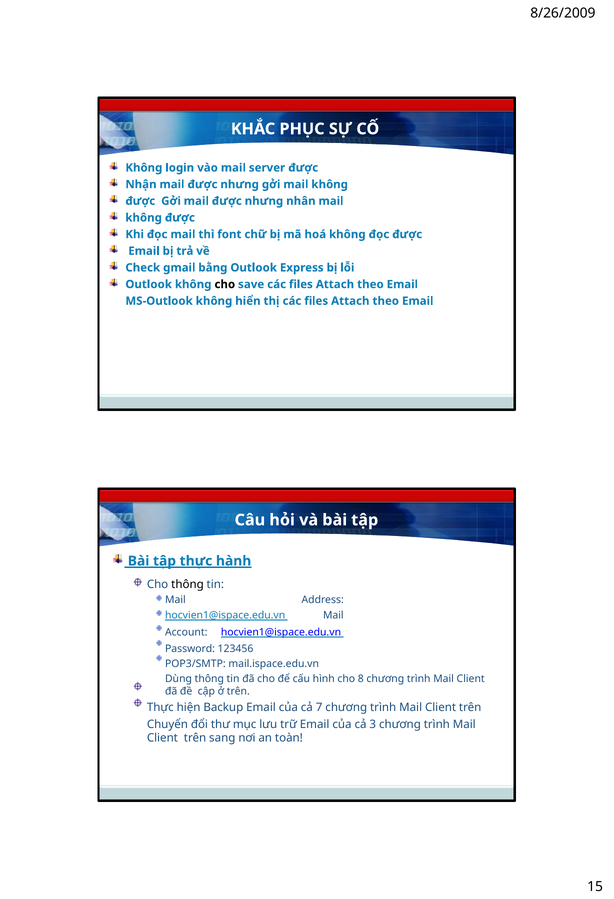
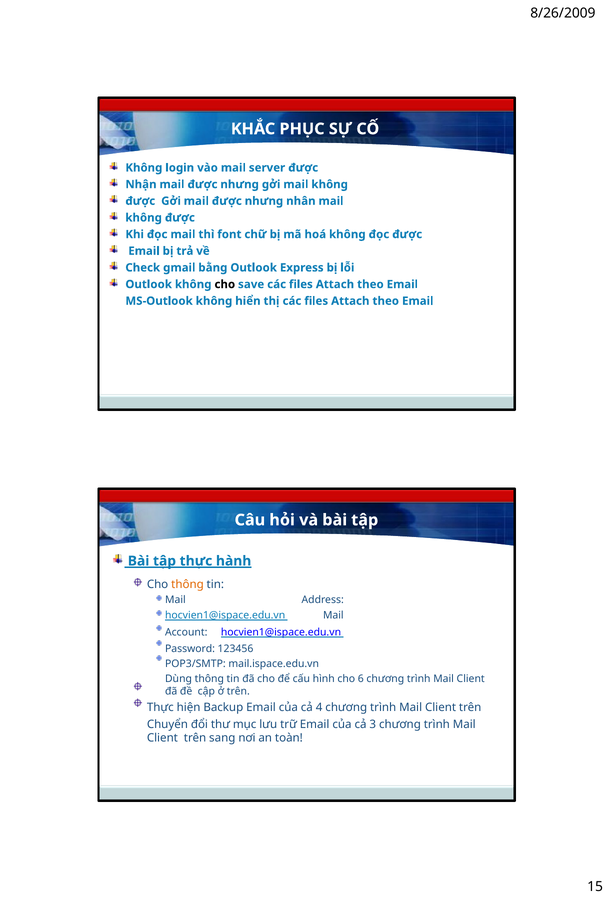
thông at (187, 584) colour: black -> orange
8: 8 -> 6
7: 7 -> 4
